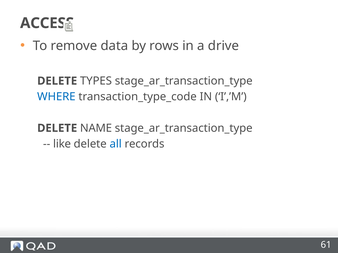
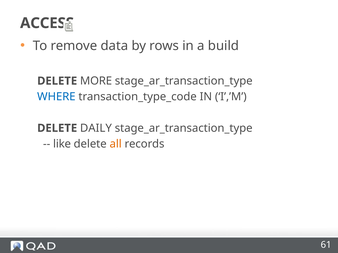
drive: drive -> build
TYPES: TYPES -> MORE
NAME: NAME -> DAILY
all colour: blue -> orange
